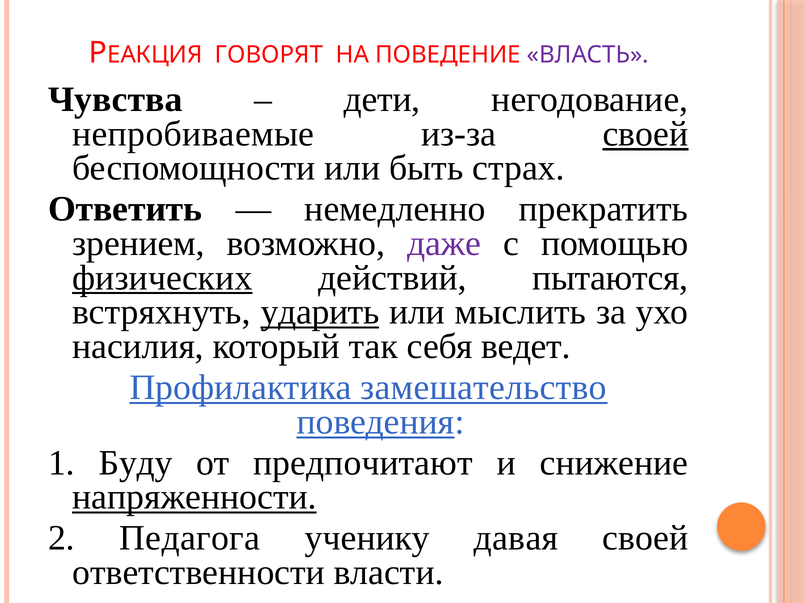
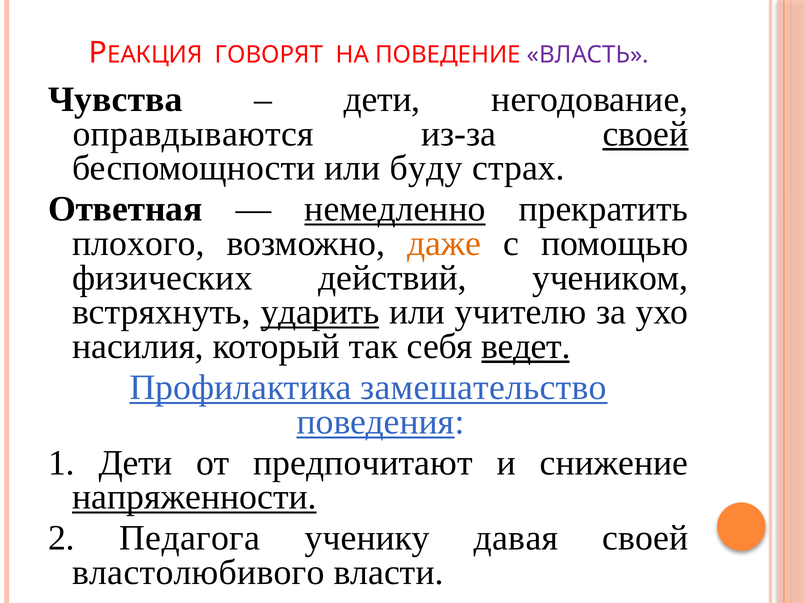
непробиваемые: непробиваемые -> оправдываются
быть: быть -> буду
Ответить: Ответить -> Ответная
немедленно underline: none -> present
зрением: зрением -> плохого
даже colour: purple -> orange
физических underline: present -> none
пытаются: пытаются -> учеником
мыслить: мыслить -> учителю
ведет underline: none -> present
1 Буду: Буду -> Дети
ответственности: ответственности -> властолюбивого
